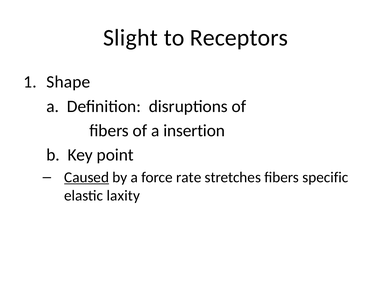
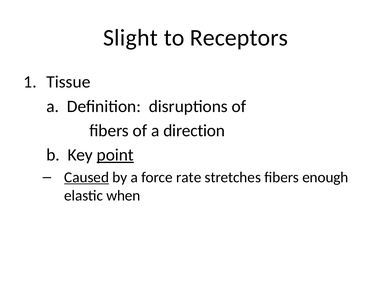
Shape: Shape -> Tissue
insertion: insertion -> direction
point underline: none -> present
specific: specific -> enough
laxity: laxity -> when
